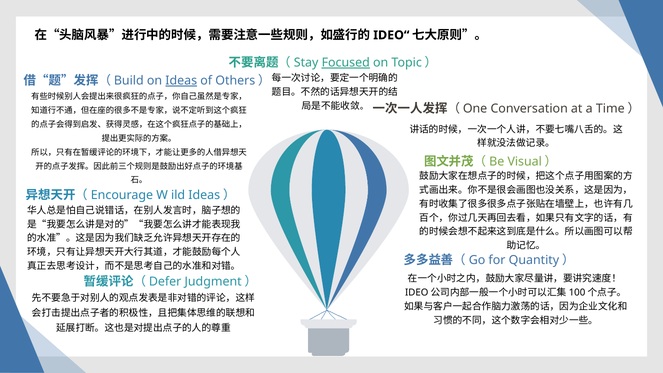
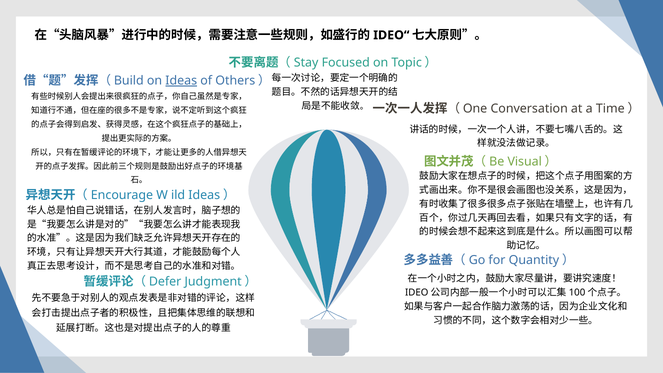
Focused underline: present -> none
